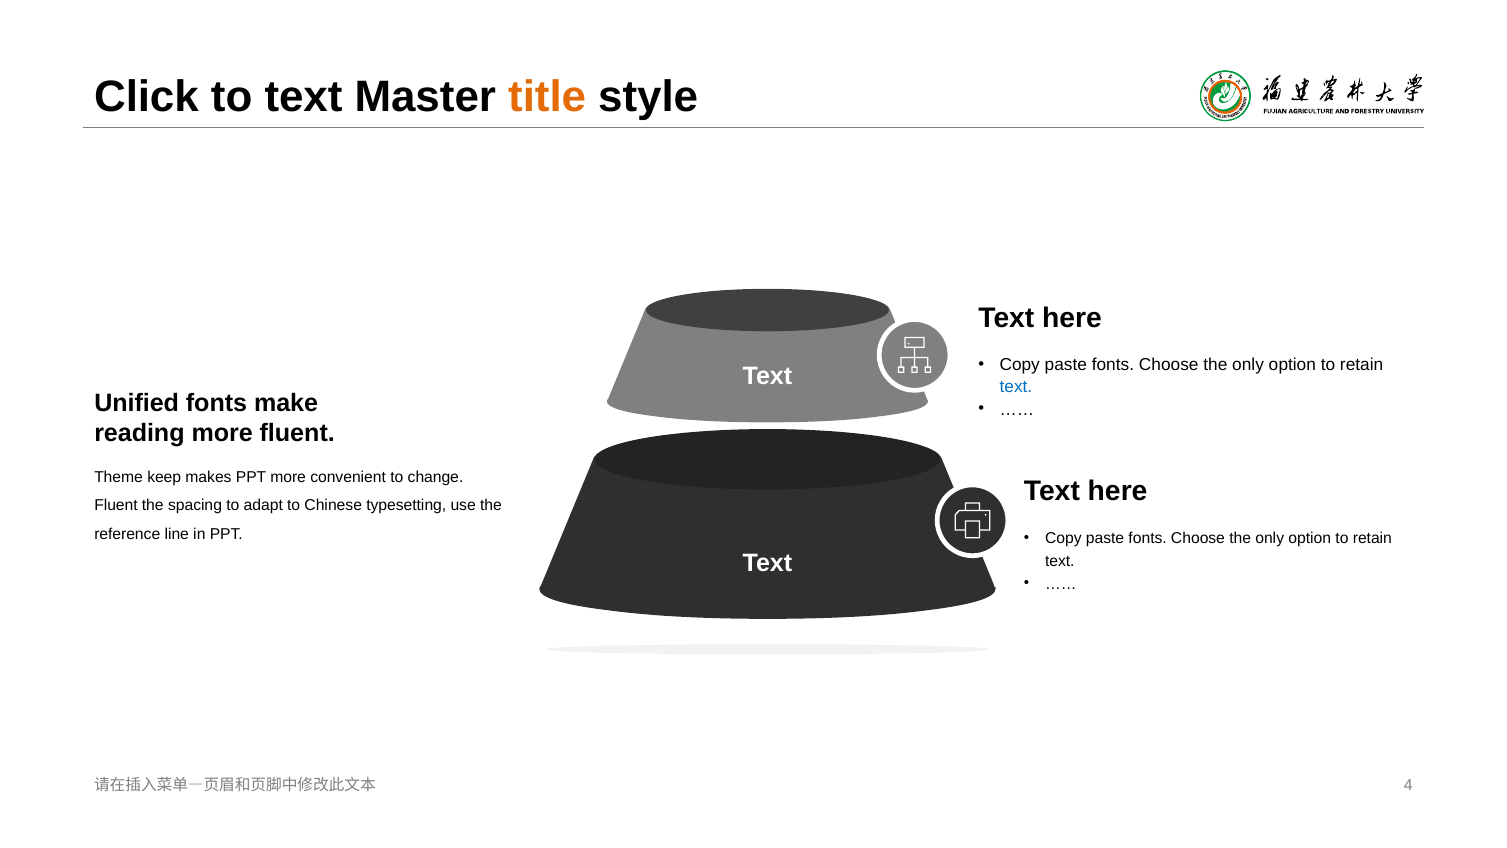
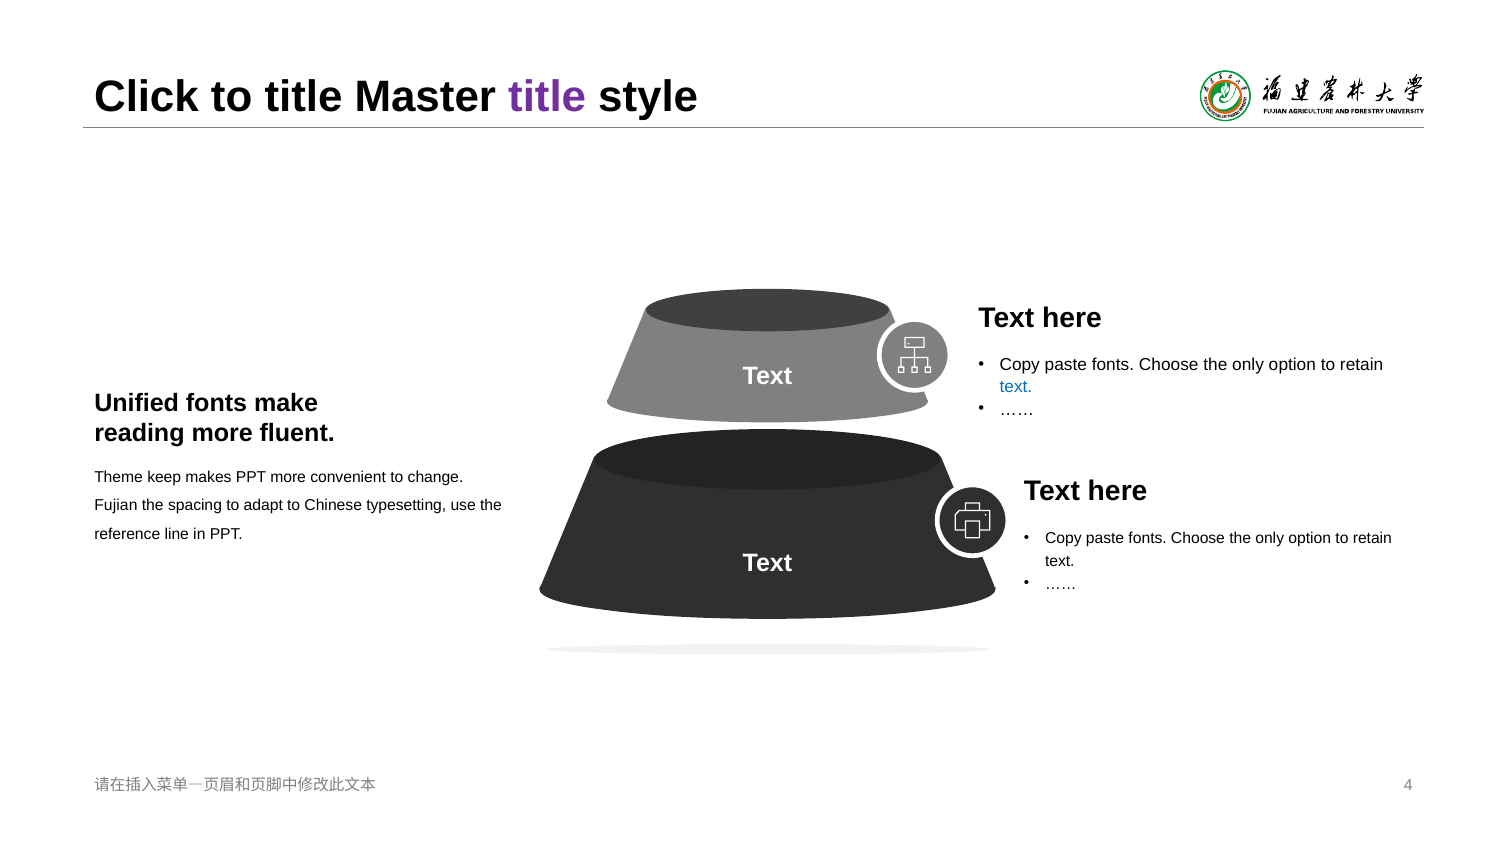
to text: text -> title
title at (547, 97) colour: orange -> purple
Fluent at (116, 506): Fluent -> Fujian
